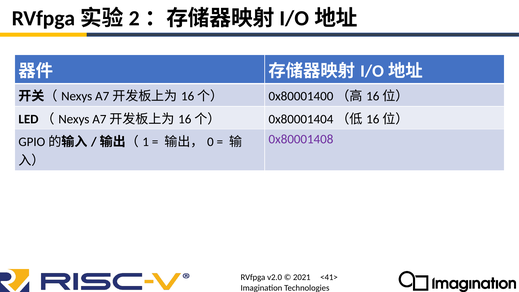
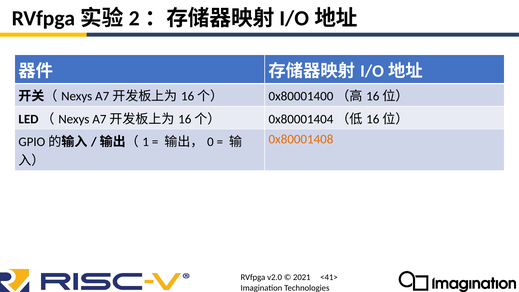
0x80001408 colour: purple -> orange
